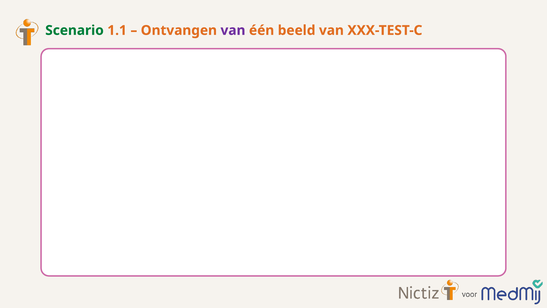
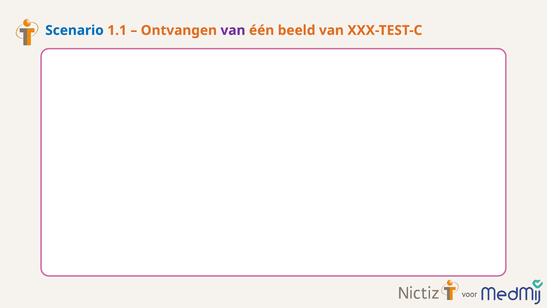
Scenario colour: green -> blue
